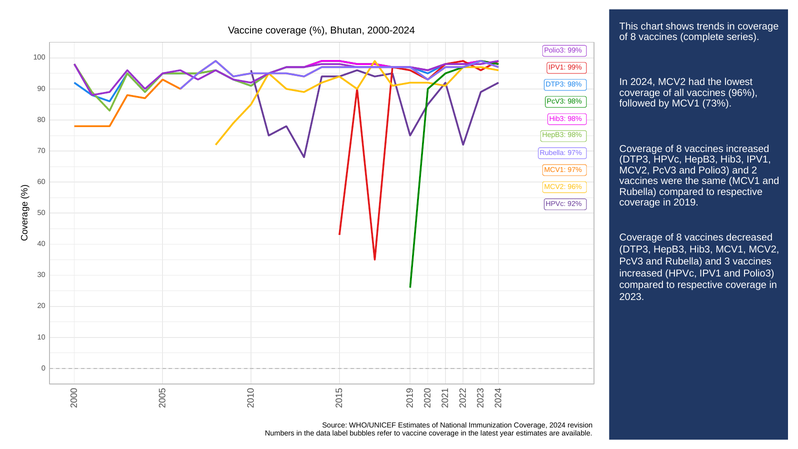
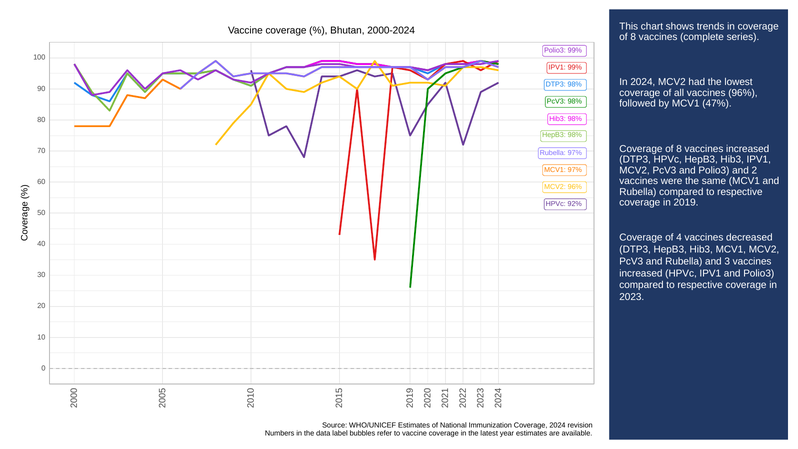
73%: 73% -> 47%
8 at (679, 237): 8 -> 4
